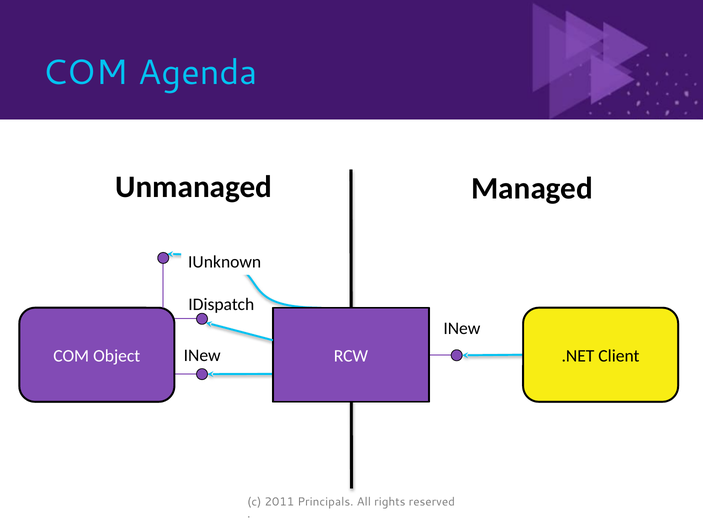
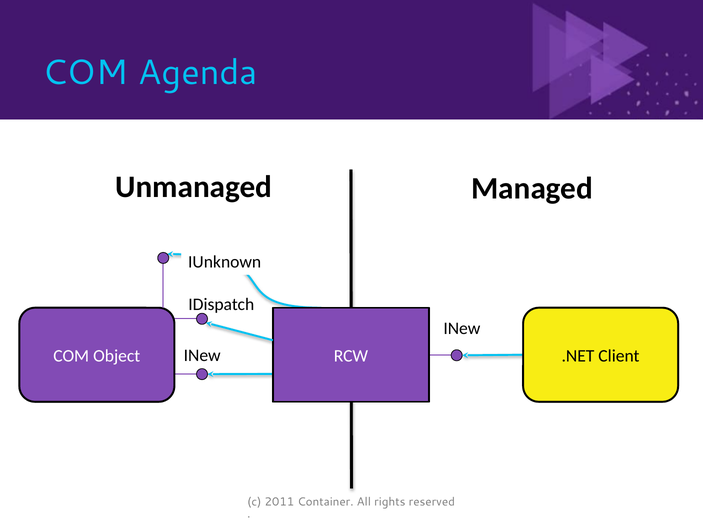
Principals: Principals -> Container
